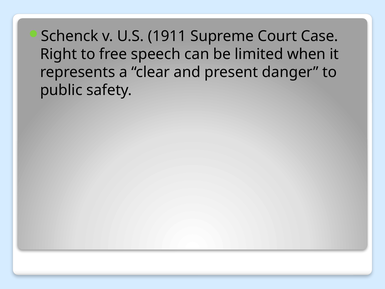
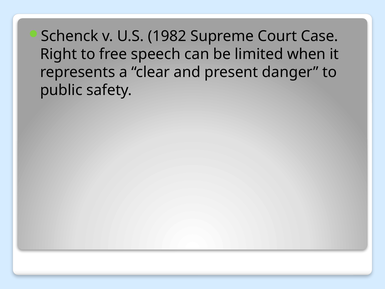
1911: 1911 -> 1982
